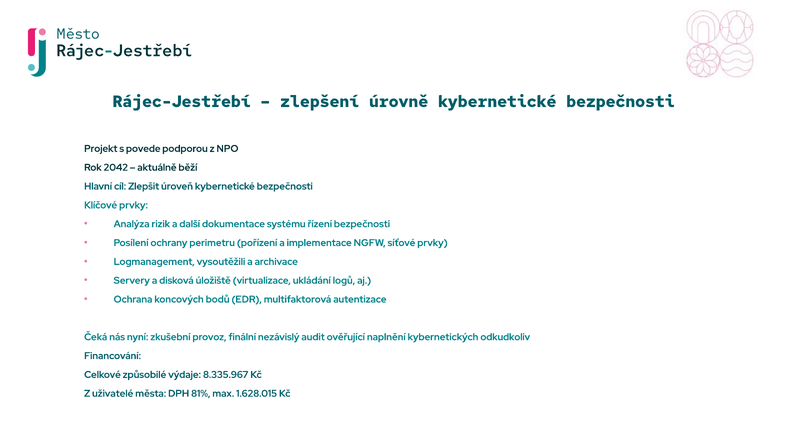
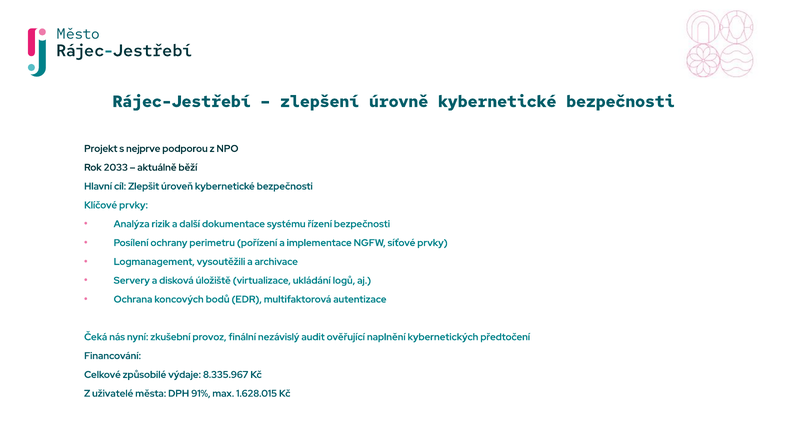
povede: povede -> nejprve
2042: 2042 -> 2033
odkudkoliv: odkudkoliv -> předtočení
81%: 81% -> 91%
